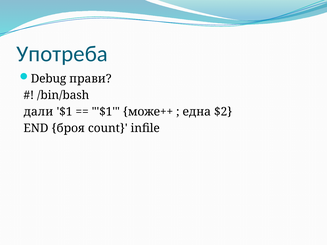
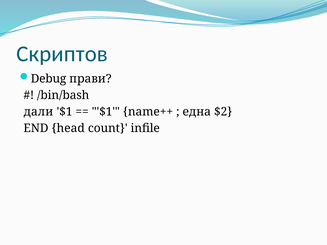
Употреба: Употреба -> Скриптов
може++: може++ -> name++
броя: броя -> head
